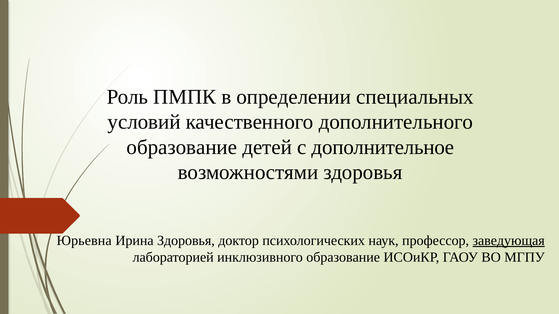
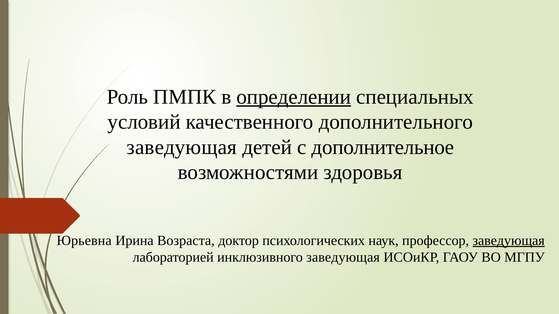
определении underline: none -> present
образование at (182, 147): образование -> заведующая
Ирина Здоровья: Здоровья -> Возраста
инклюзивного образование: образование -> заведующая
